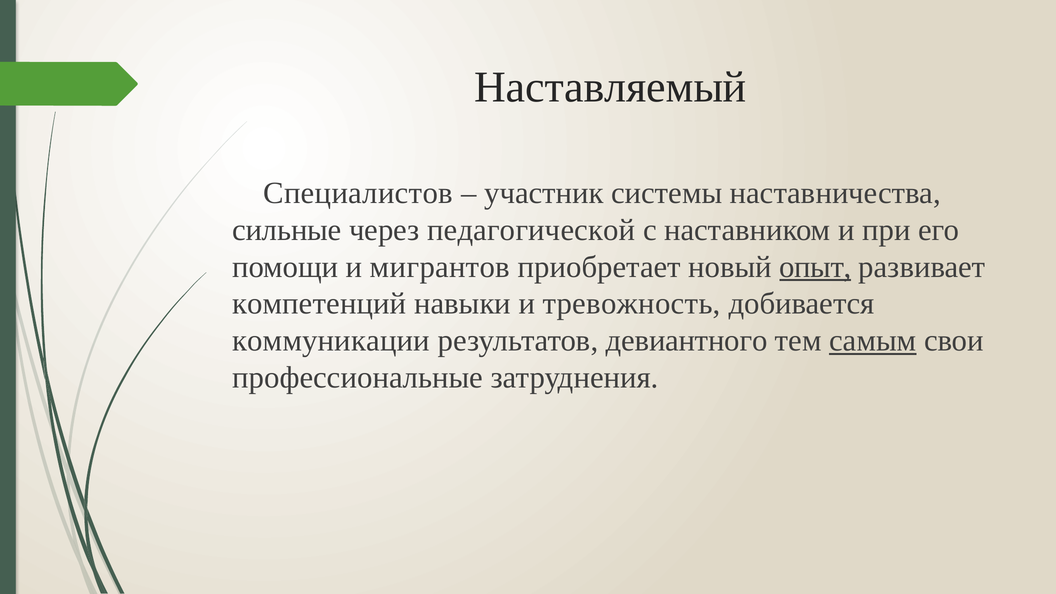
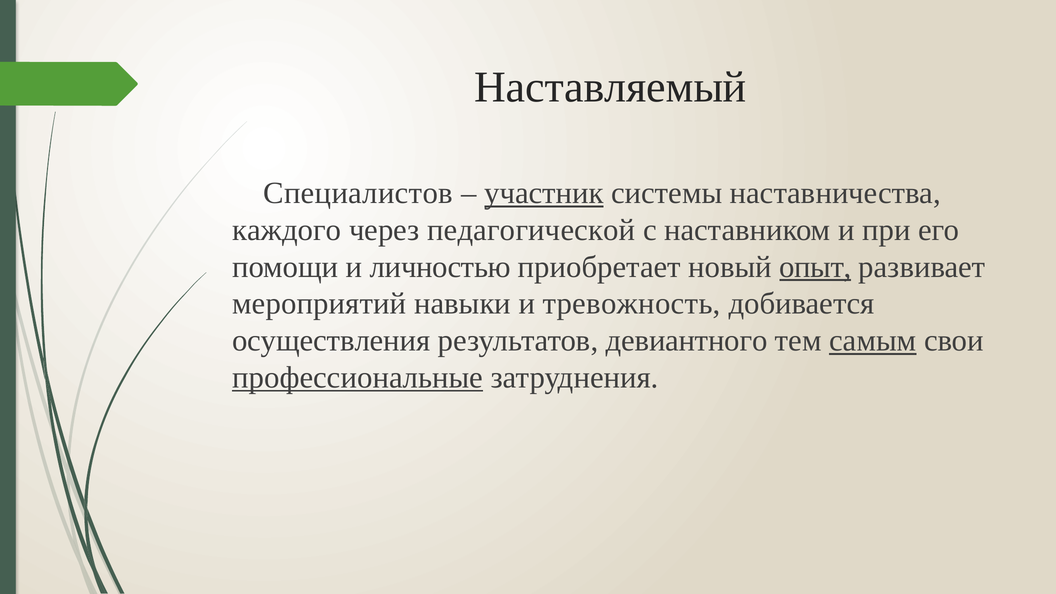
участник underline: none -> present
сильные: сильные -> каждого
мигрантов: мигрантов -> личностью
компетенций: компетенций -> мероприятий
коммуникации: коммуникации -> осуществления
профессиональные underline: none -> present
